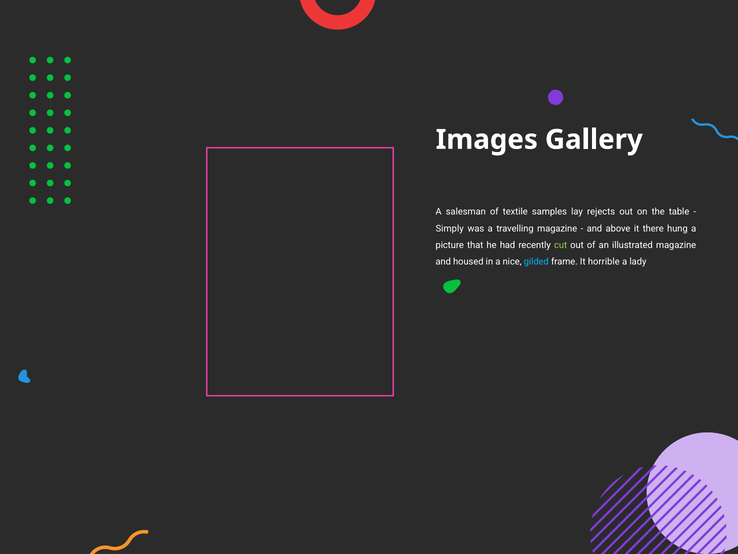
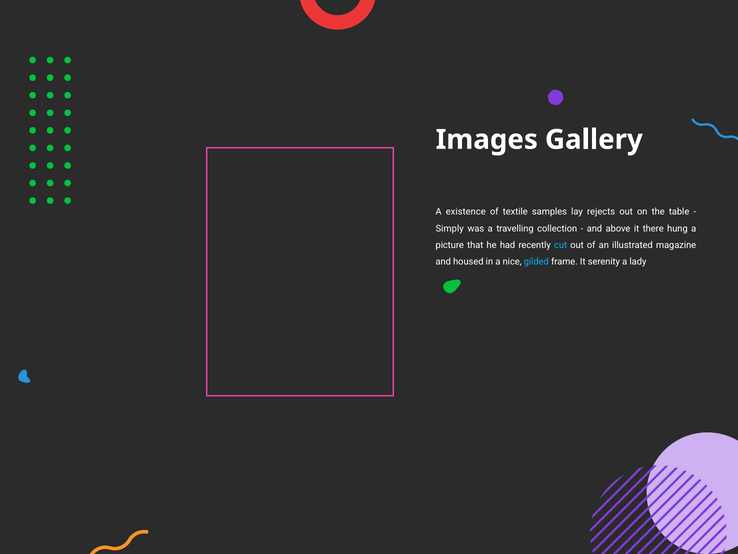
salesman: salesman -> existence
travelling magazine: magazine -> collection
cut colour: light green -> light blue
horrible: horrible -> serenity
